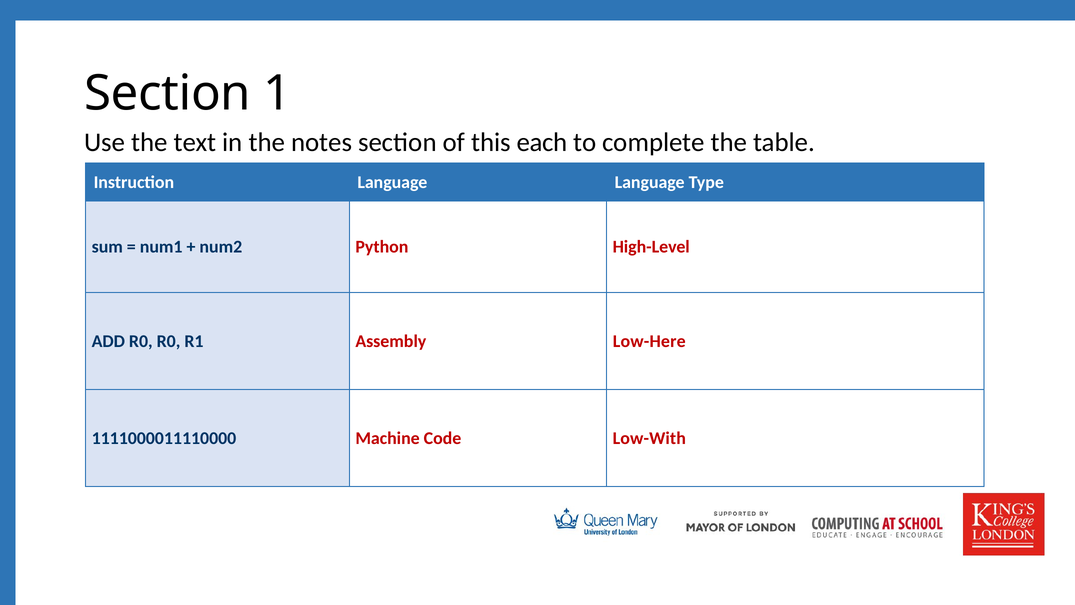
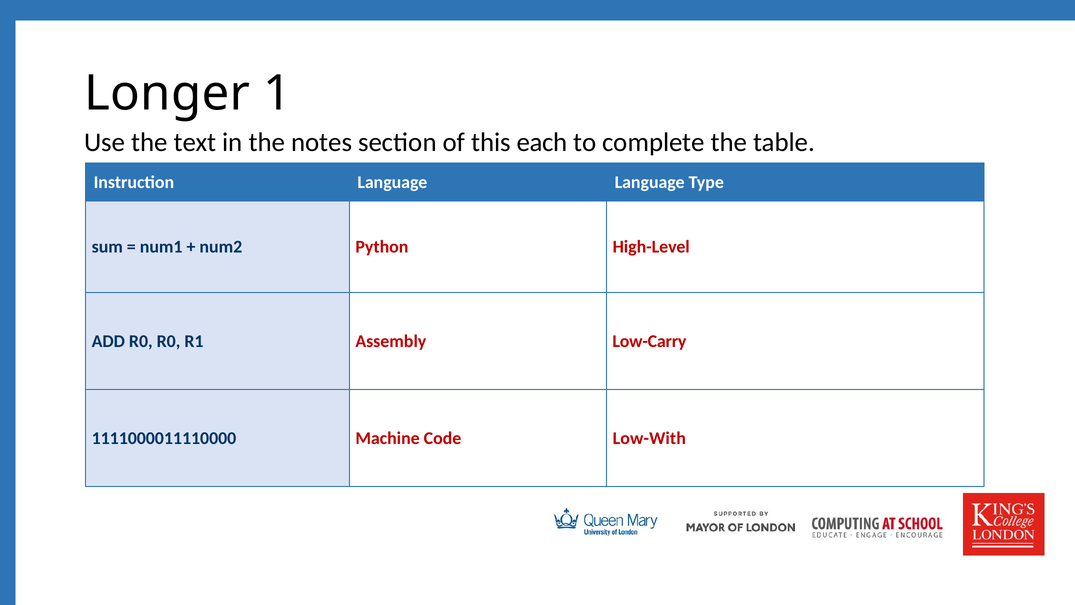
Section at (168, 94): Section -> Longer
Low-Here: Low-Here -> Low-Carry
